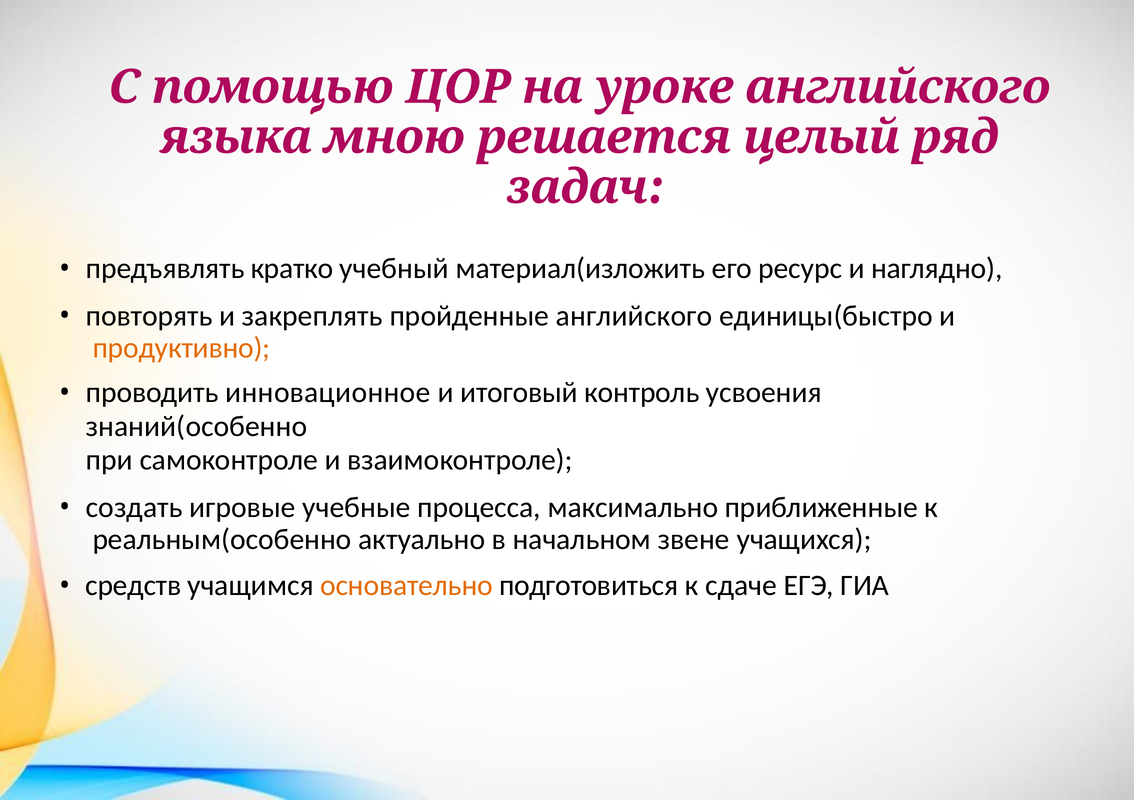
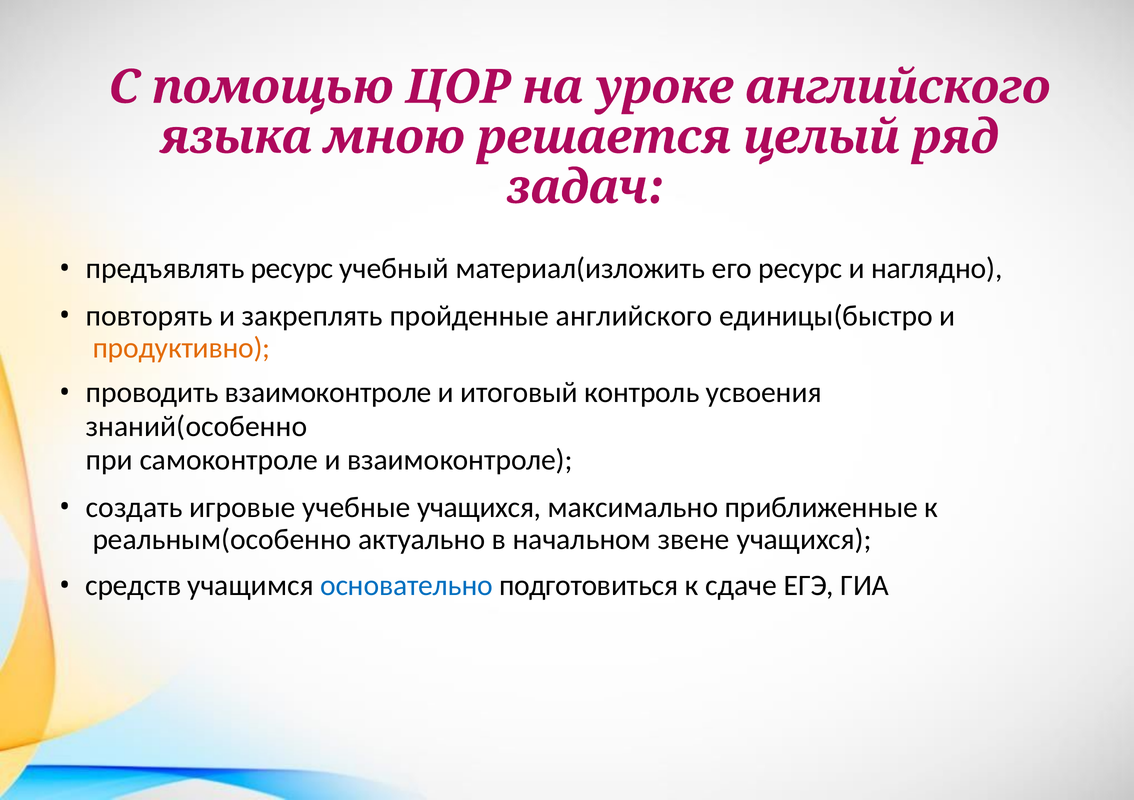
предъявлять кратко: кратко -> ресурс
проводить инновационное: инновационное -> взаимоконтроле
учебные процесса: процесса -> учащихся
основательно colour: orange -> blue
